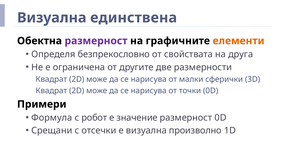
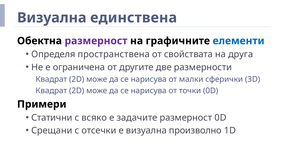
елементи colour: orange -> blue
безпрекословно: безпрекословно -> пространствена
Формула: Формула -> Статични
робот: робот -> всяко
значение: значение -> задачите
